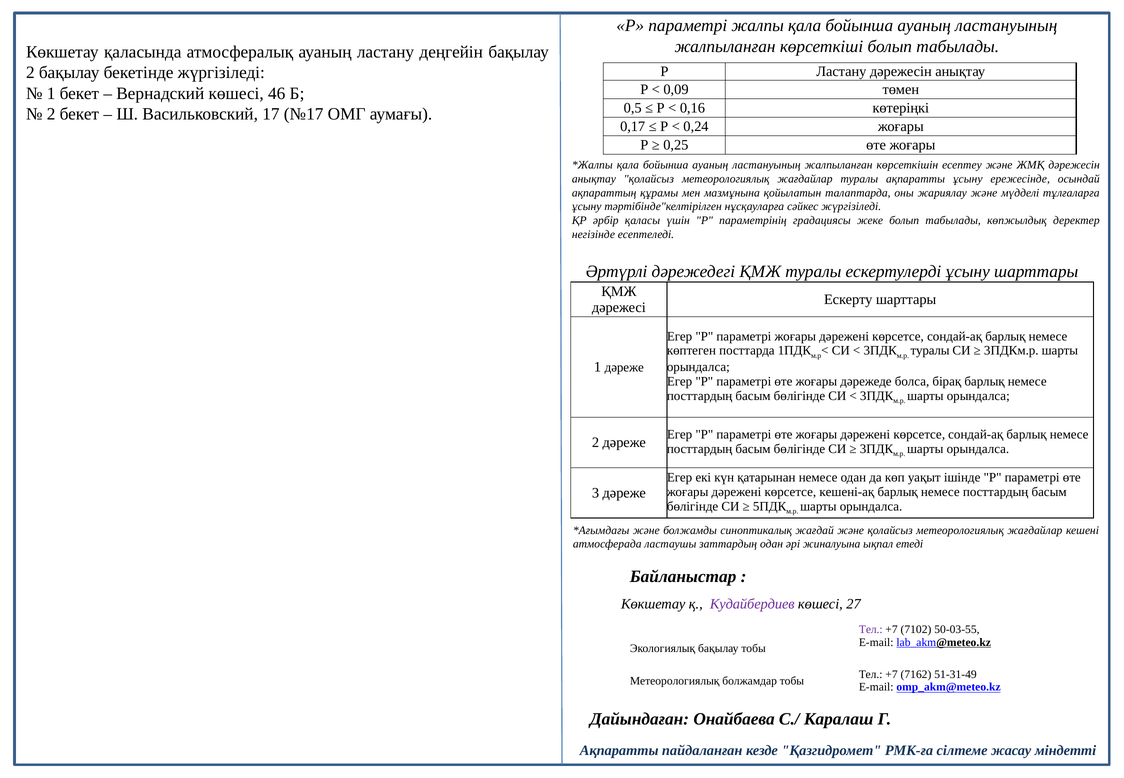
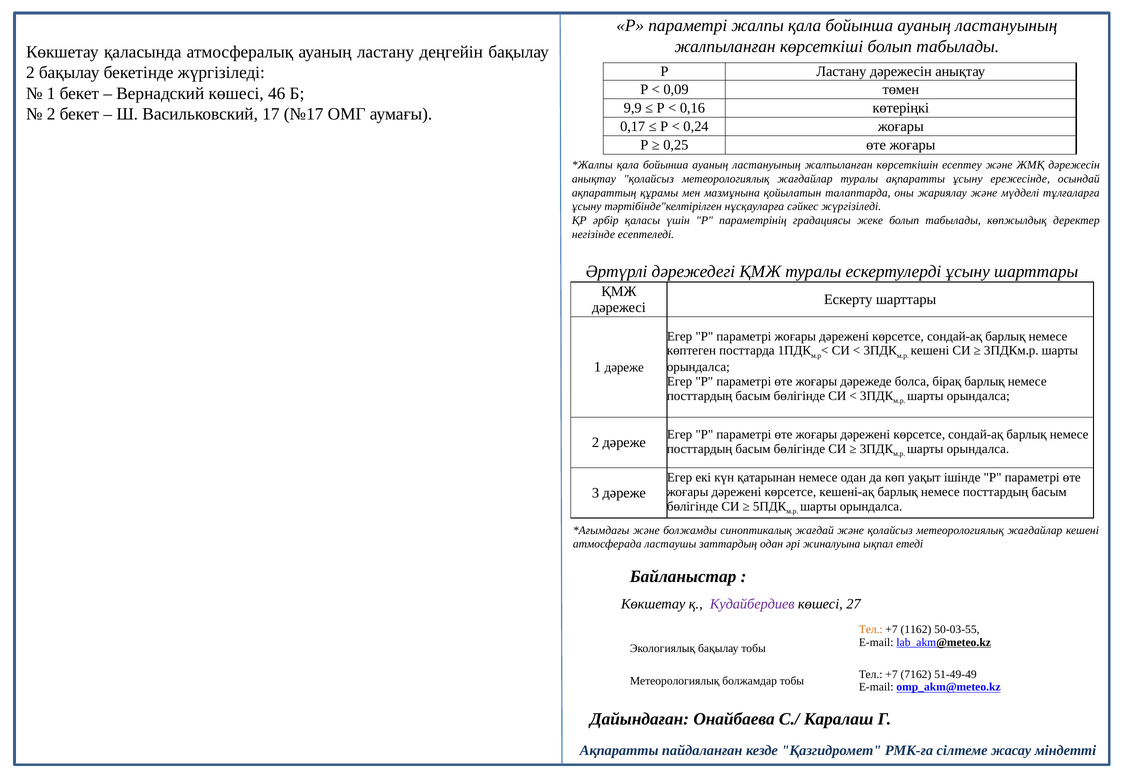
0,5: 0,5 -> 9,9
туралы at (930, 351): туралы -> кешені
Тел at (871, 630) colour: purple -> orange
7102: 7102 -> 1162
51-31-49: 51-31-49 -> 51-49-49
